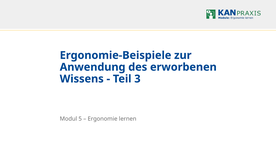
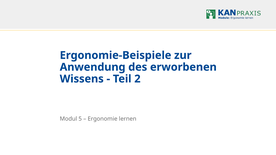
3: 3 -> 2
